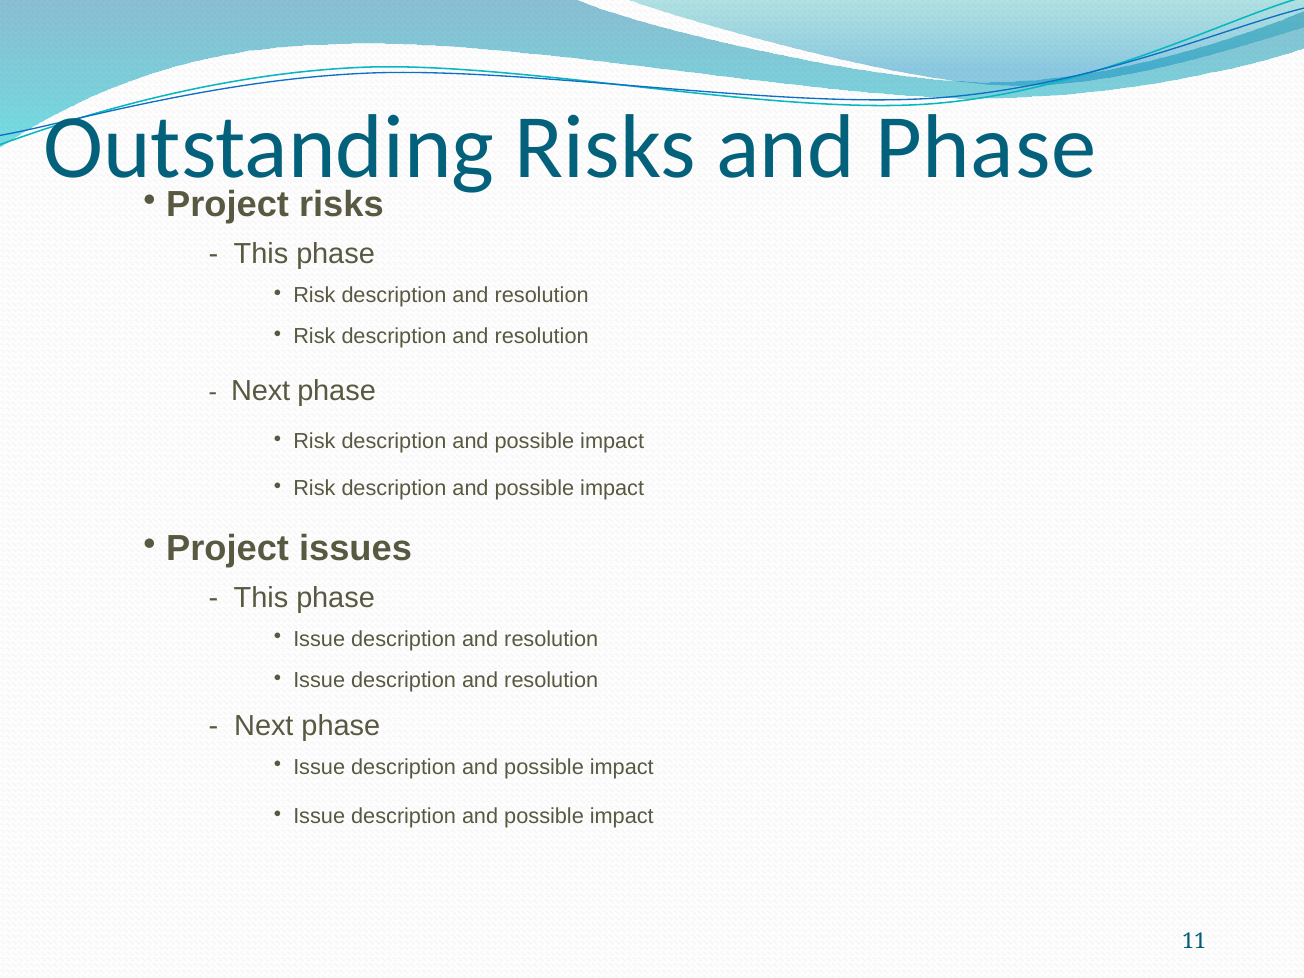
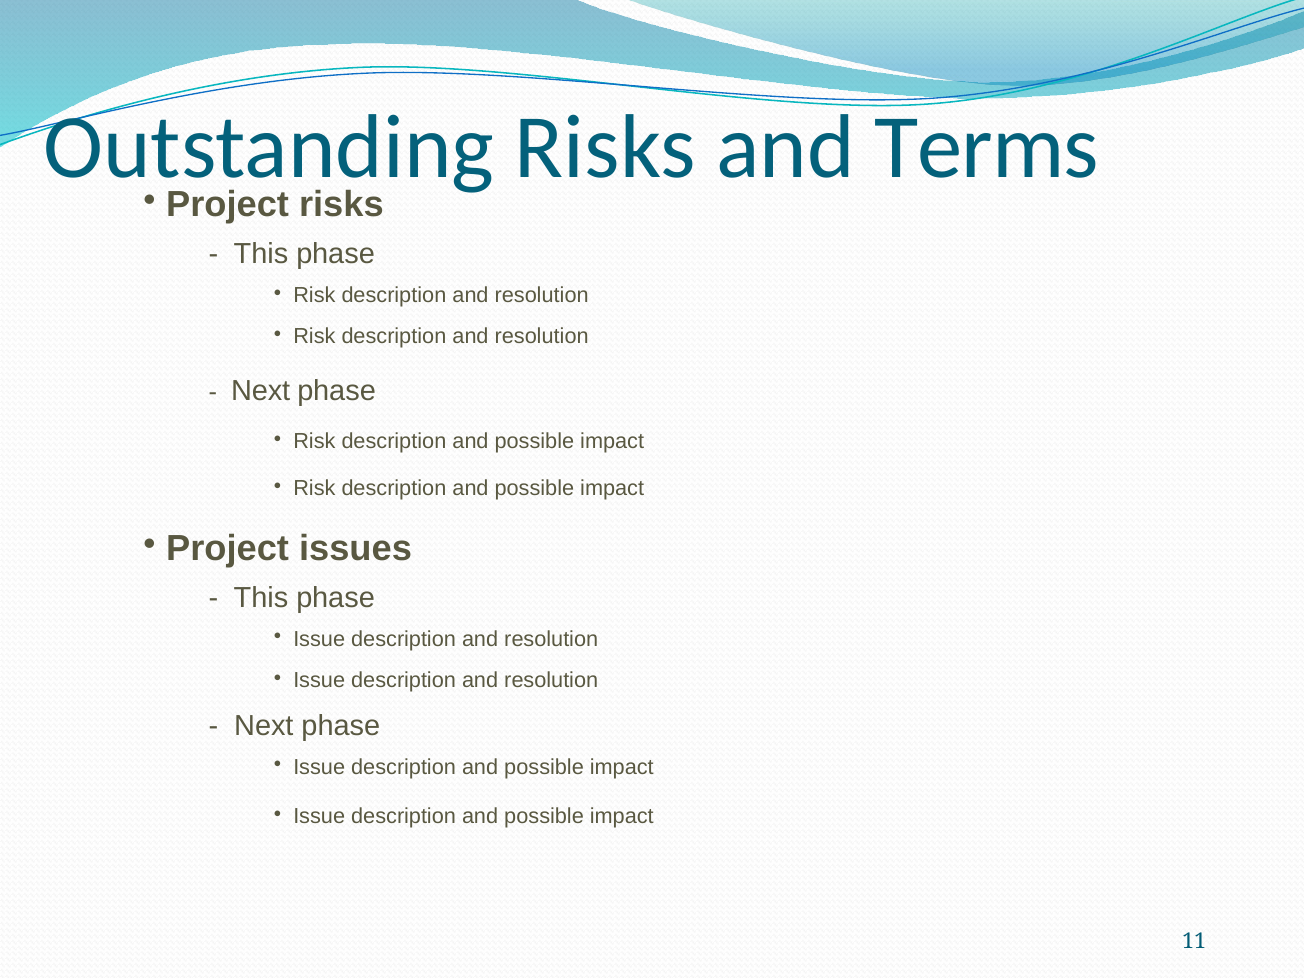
and Phase: Phase -> Terms
